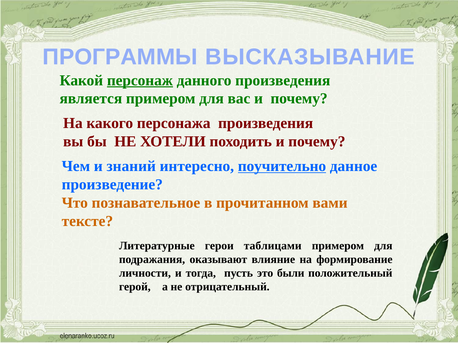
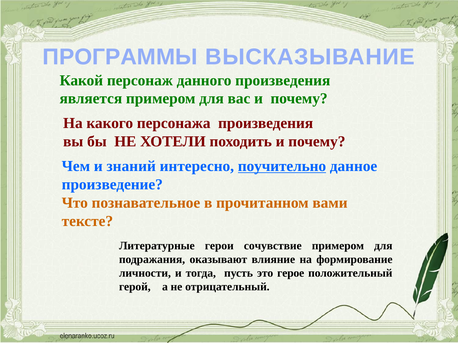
персонаж underline: present -> none
таблицами: таблицами -> сочувствие
были: были -> герое
